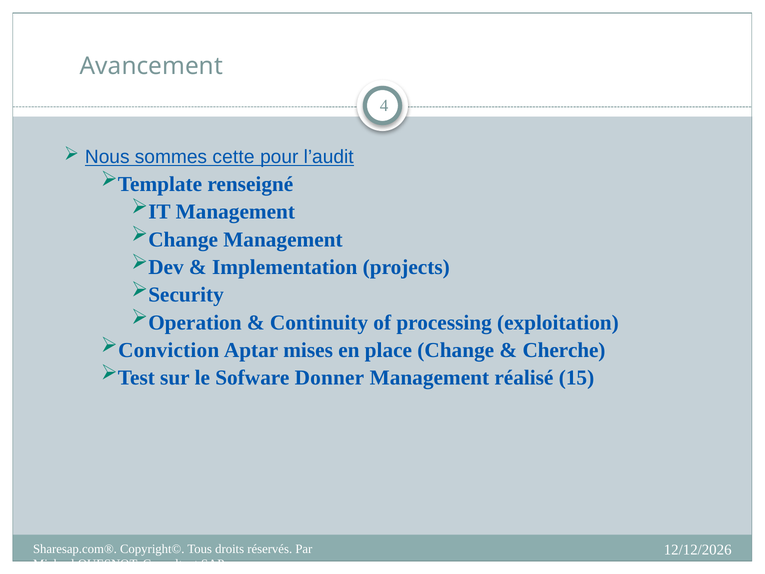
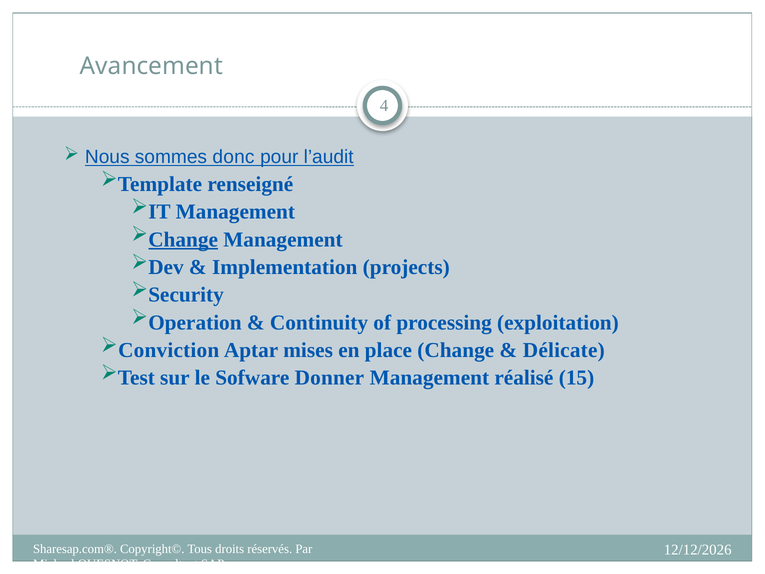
cette: cette -> donc
Change at (183, 239) underline: none -> present
Cherche: Cherche -> Délicate
